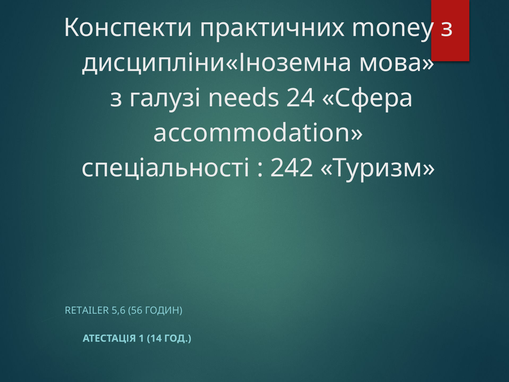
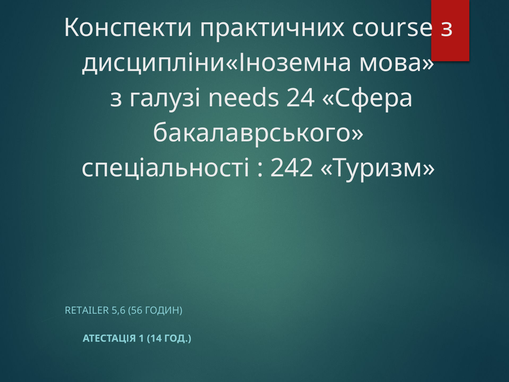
money: money -> course
accommodation: accommodation -> бакалаврського
